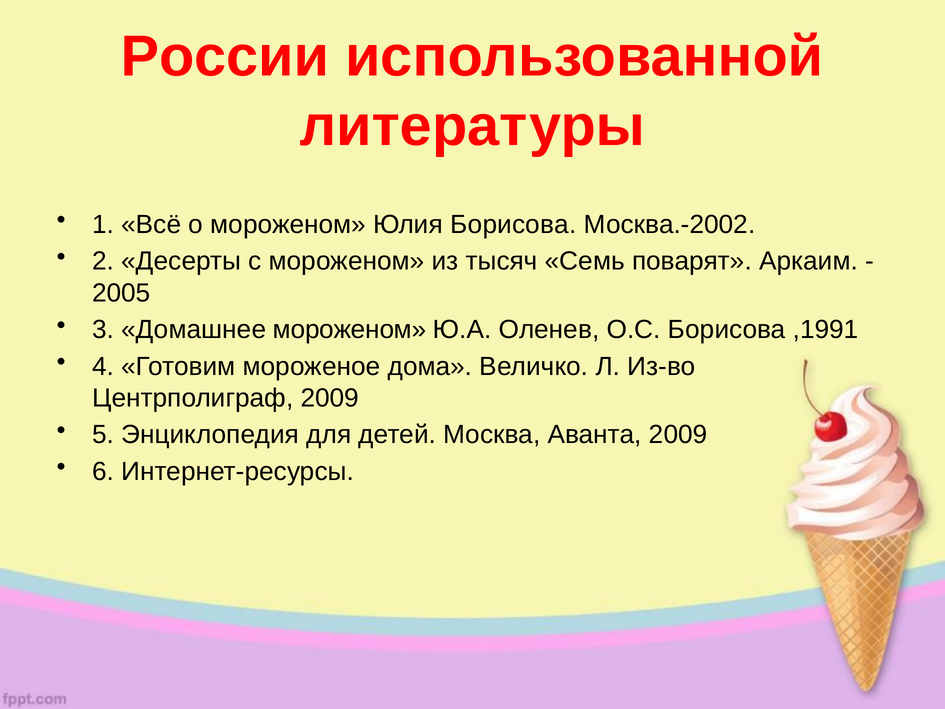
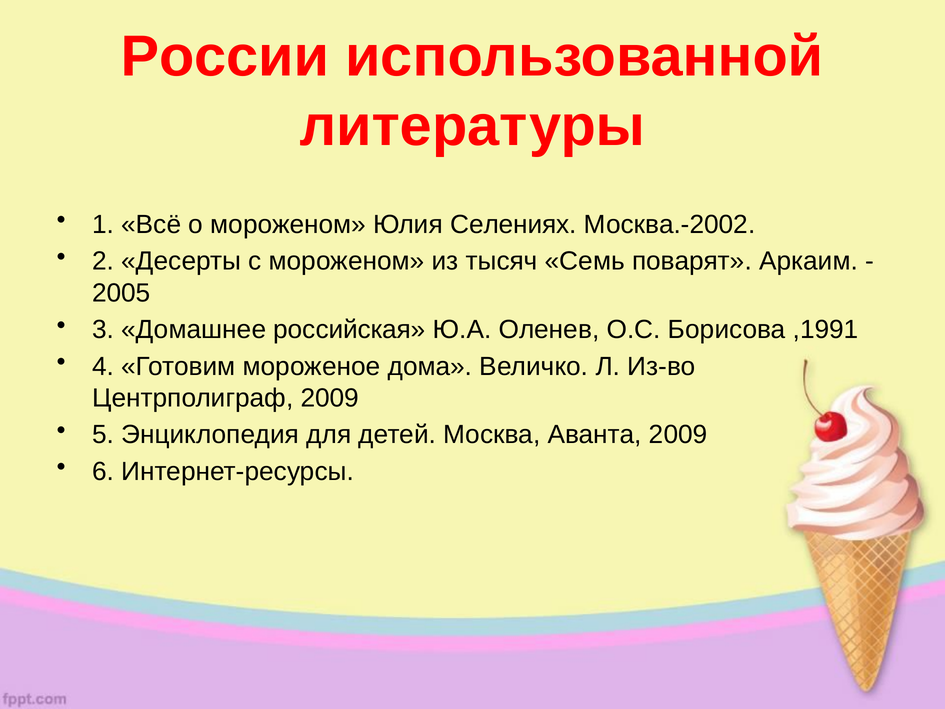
Юлия Борисова: Борисова -> Селениях
Домашнее мороженом: мороженом -> российская
